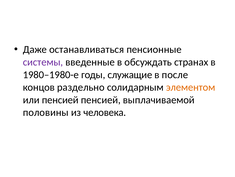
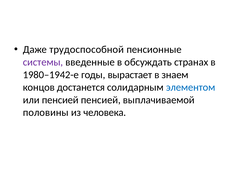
останавливаться: останавливаться -> трудоспособной
1980–1980-е: 1980–1980-е -> 1980–1942-е
служащие: служащие -> вырастает
после: после -> знаем
раздельно: раздельно -> достанется
элементом colour: orange -> blue
